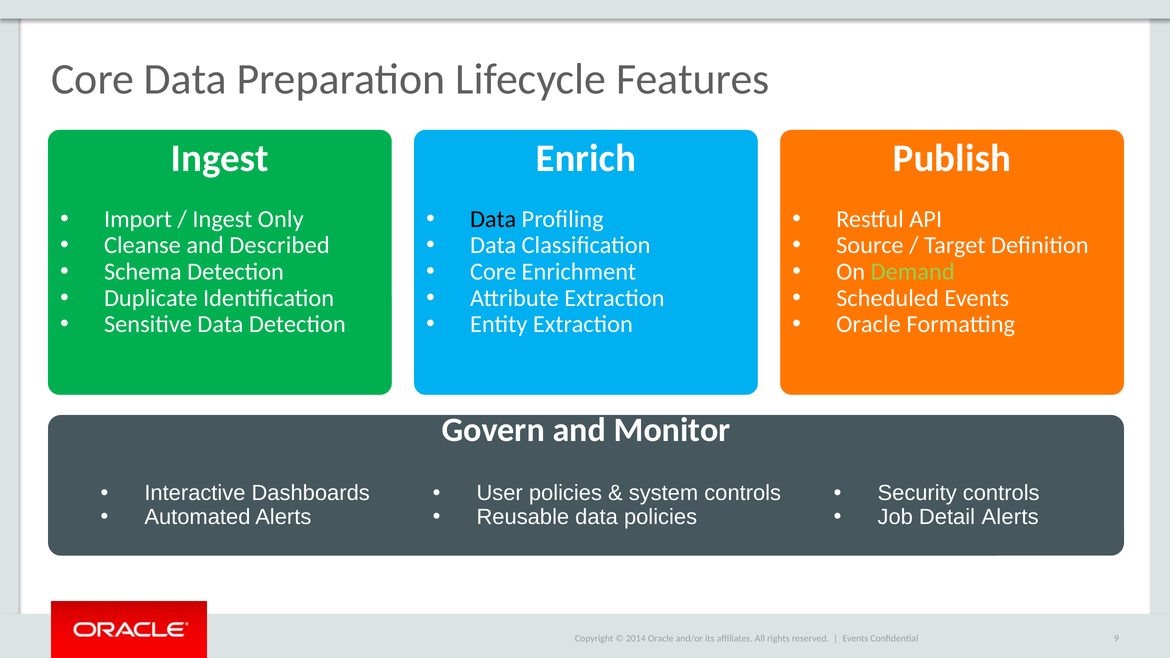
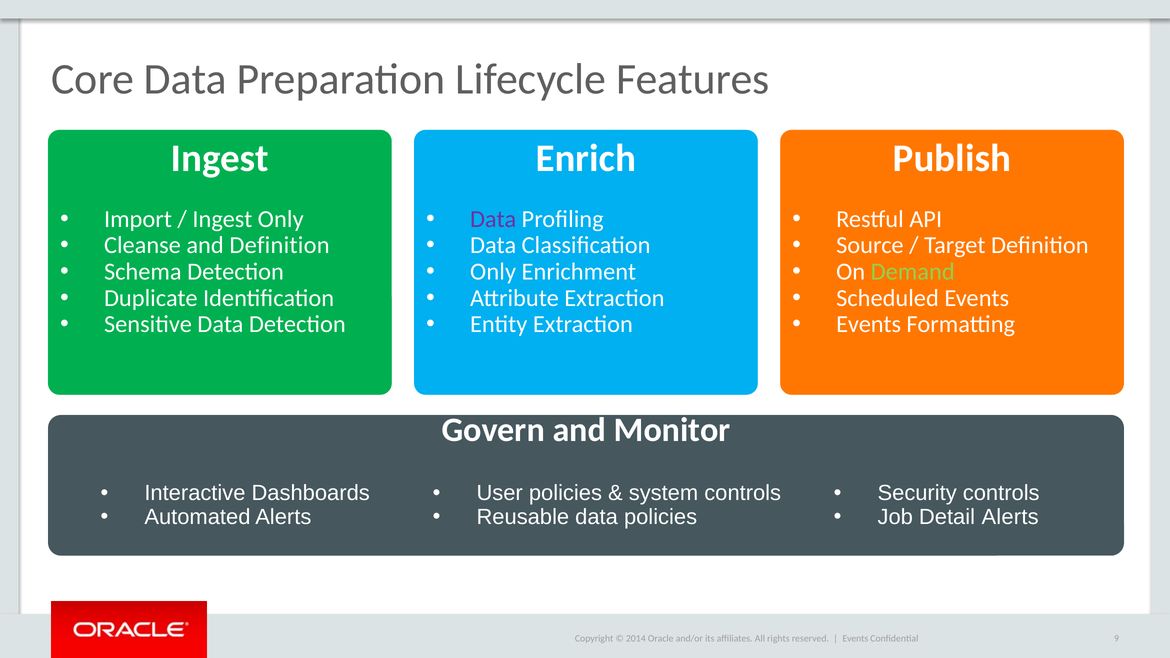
Data at (493, 219) colour: black -> purple
and Described: Described -> Definition
Core at (493, 272): Core -> Only
Oracle at (869, 325): Oracle -> Events
